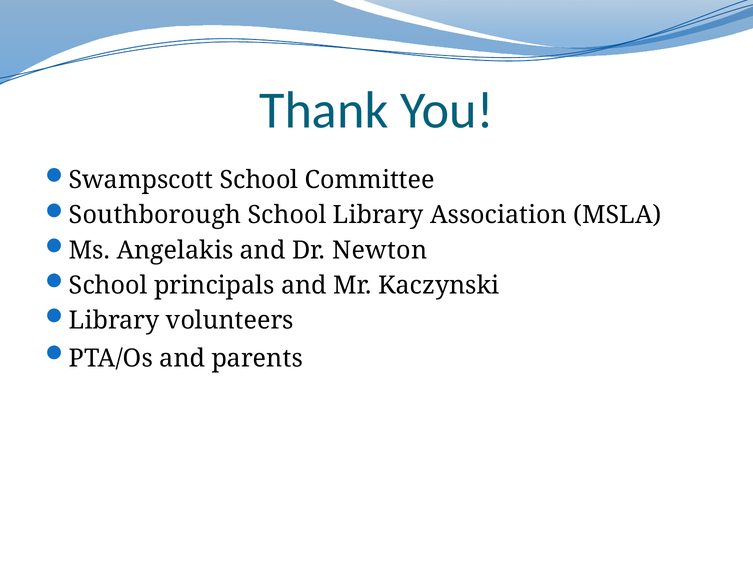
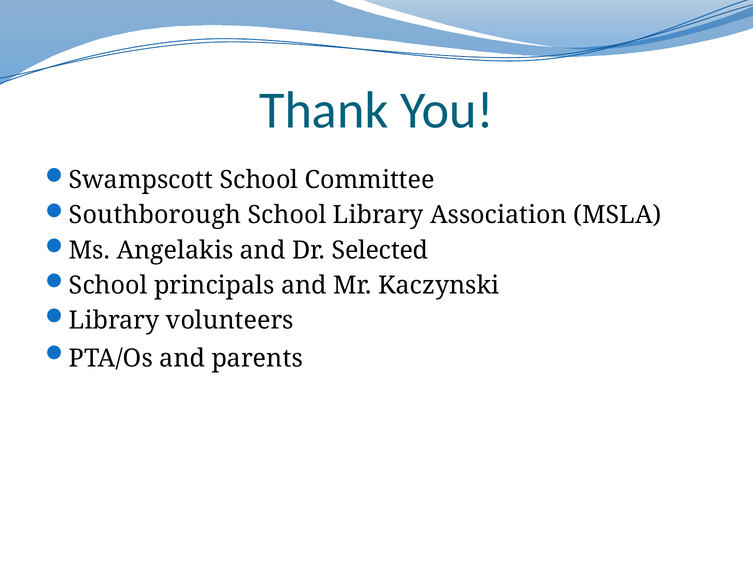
Newton: Newton -> Selected
